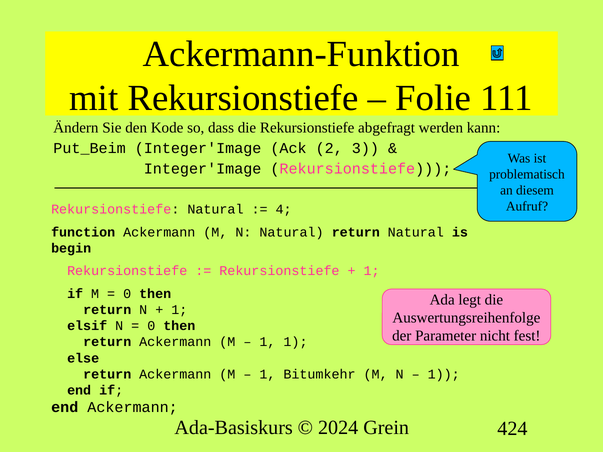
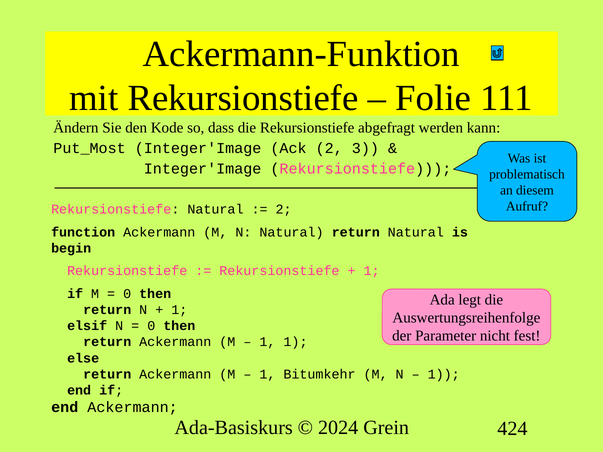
Put_Beim: Put_Beim -> Put_Most
4 at (284, 210): 4 -> 2
